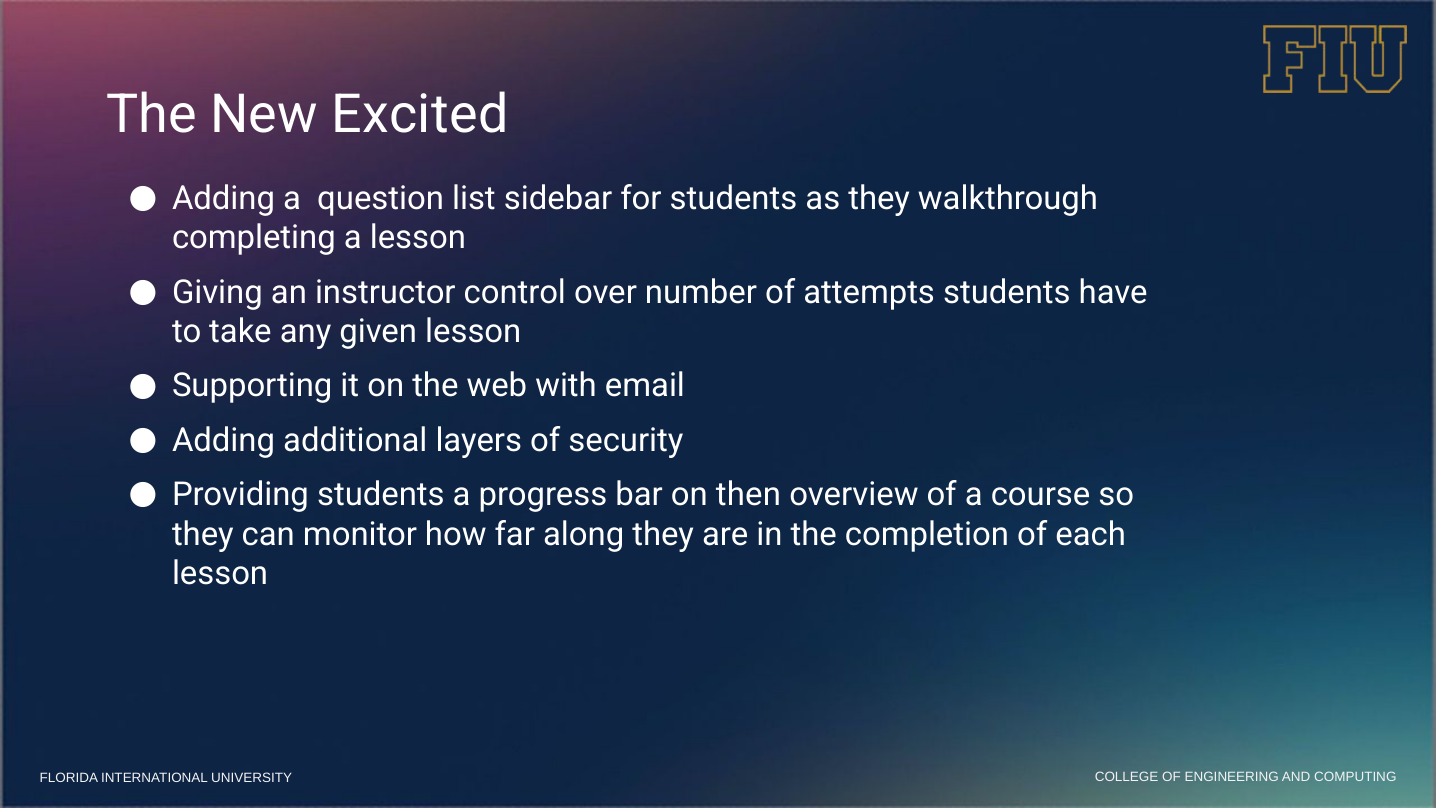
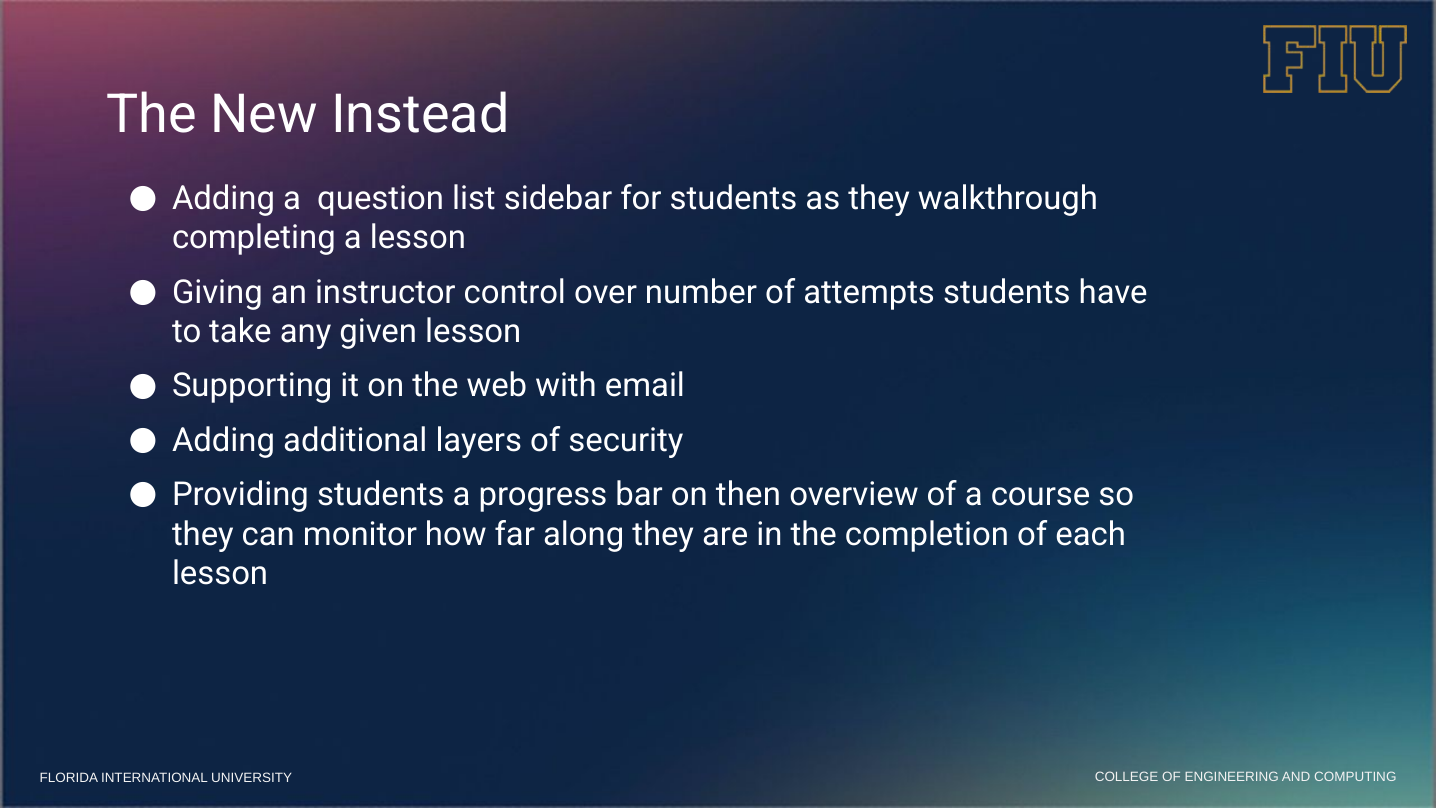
Excited: Excited -> Instead
